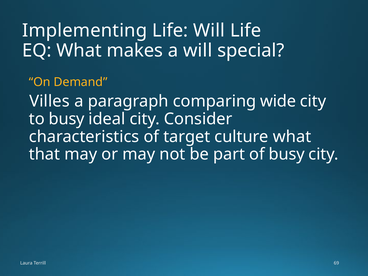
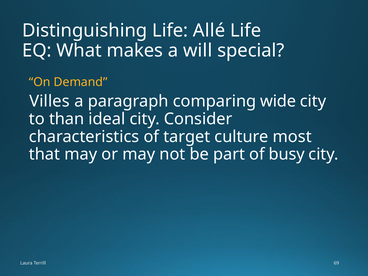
Implementing: Implementing -> Distinguishing
Life Will: Will -> Allé
to busy: busy -> than
culture what: what -> most
